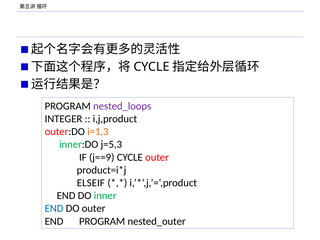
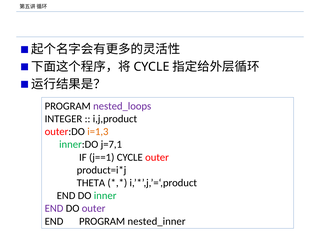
j=5,3: j=5,3 -> j=7,1
j==9: j==9 -> j==1
ELSEIF: ELSEIF -> THETA
END at (54, 208) colour: blue -> purple
outer at (94, 208) colour: black -> purple
nested_outer: nested_outer -> nested_inner
